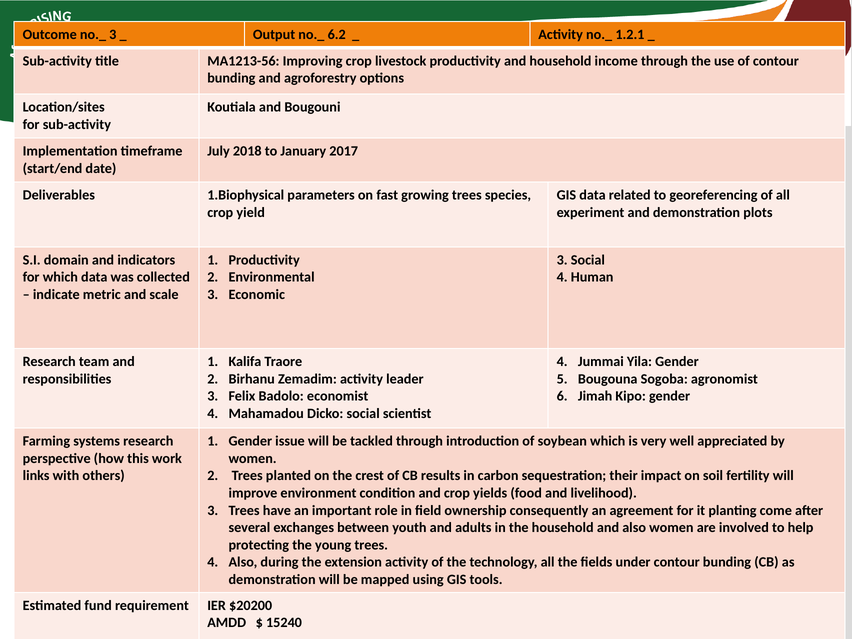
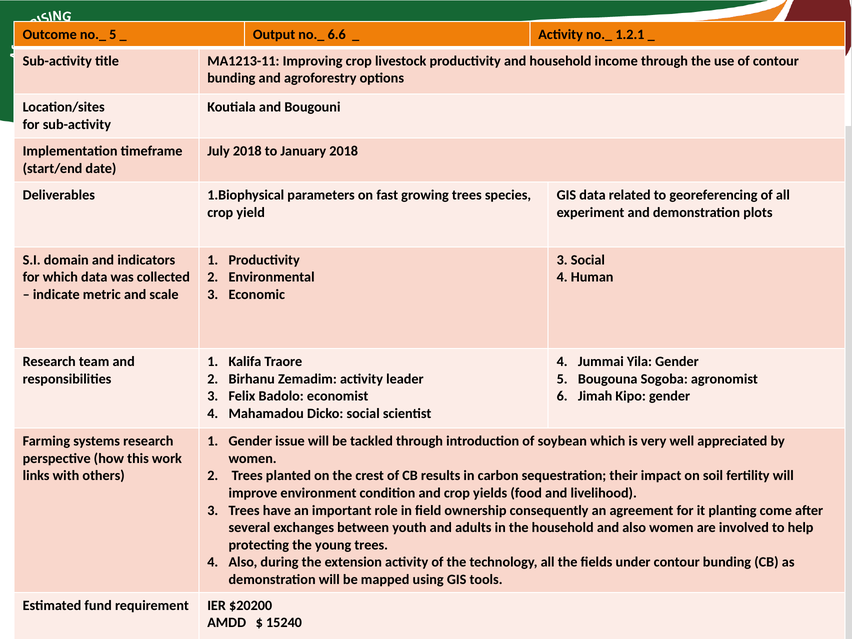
3 at (113, 34): 3 -> 5
6.2: 6.2 -> 6.6
MA1213-56: MA1213-56 -> MA1213-11
January 2017: 2017 -> 2018
